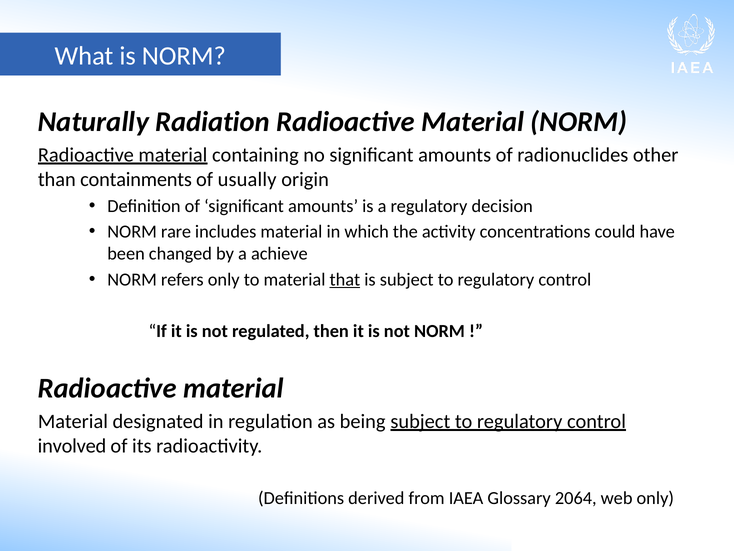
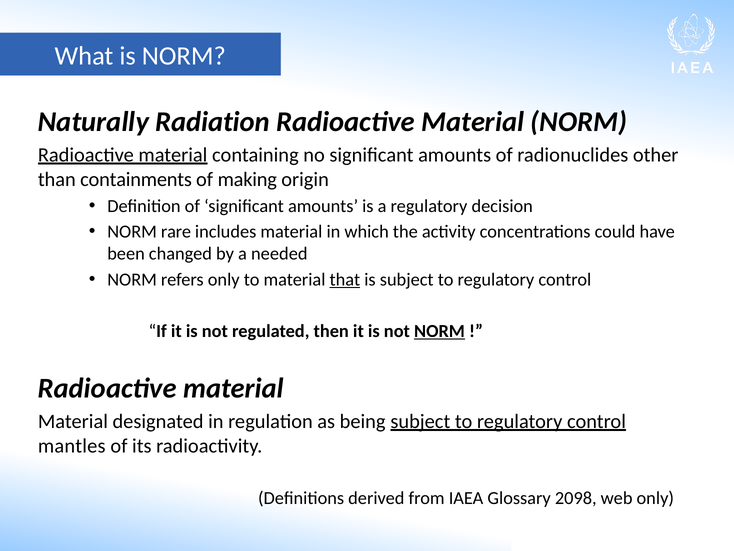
usually: usually -> making
achieve: achieve -> needed
NORM at (439, 331) underline: none -> present
involved: involved -> mantles
2064: 2064 -> 2098
